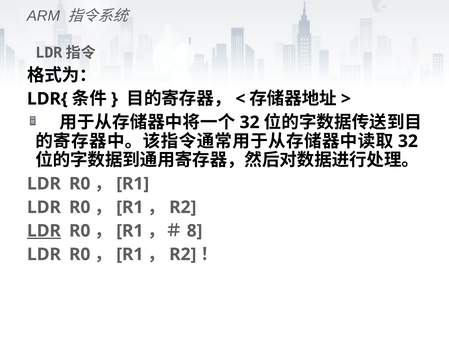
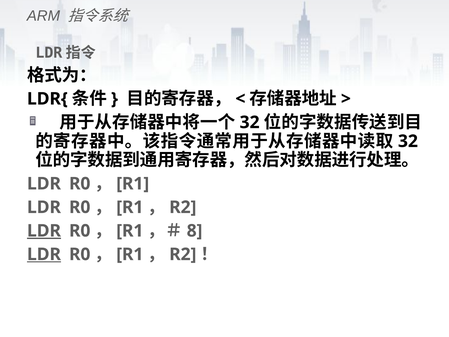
LDR at (44, 254) underline: none -> present
